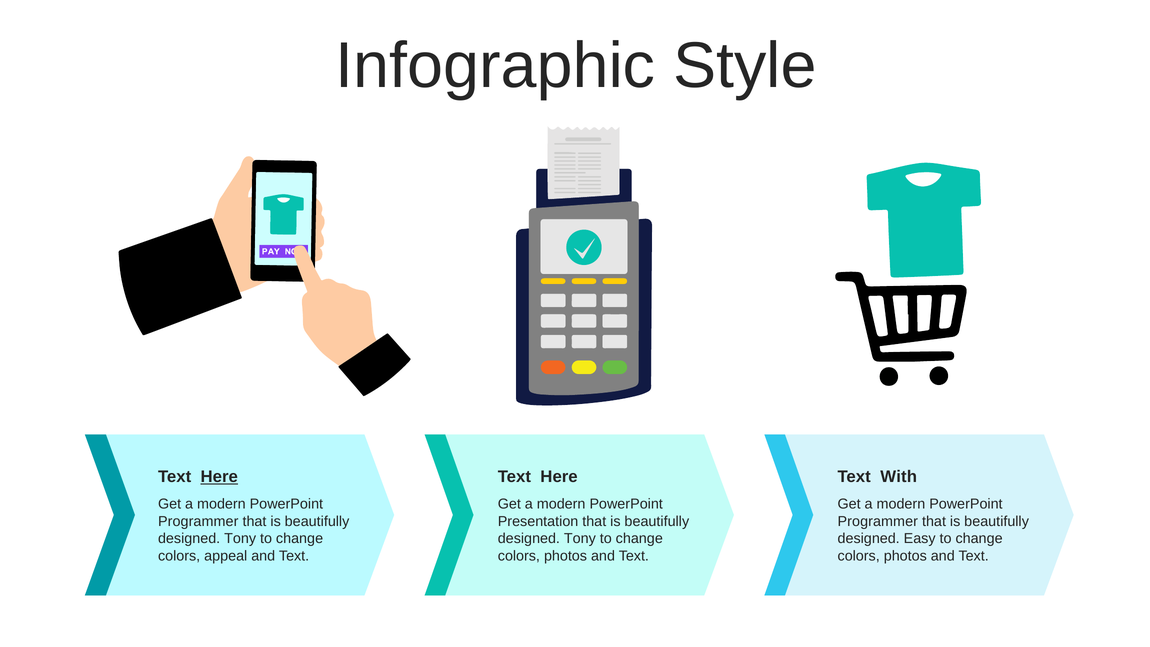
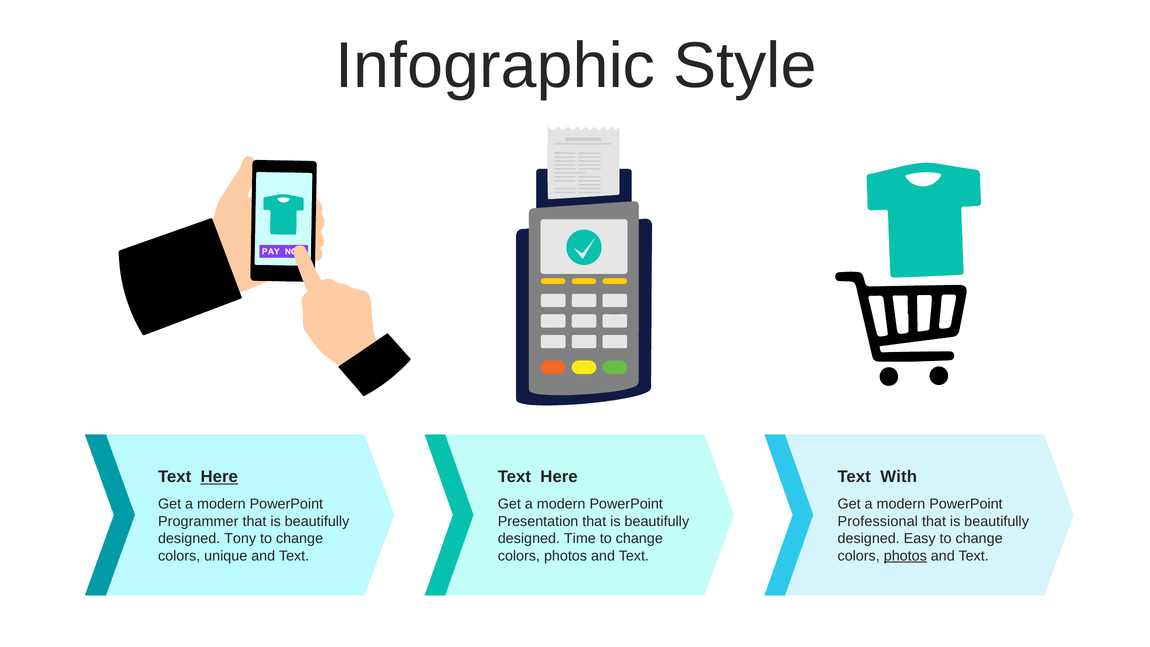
Programmer at (878, 521): Programmer -> Professional
Tony at (580, 538): Tony -> Time
appeal: appeal -> unique
photos at (905, 556) underline: none -> present
